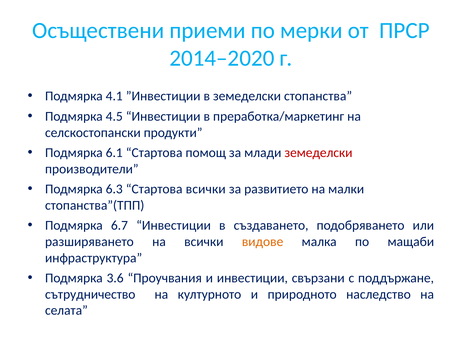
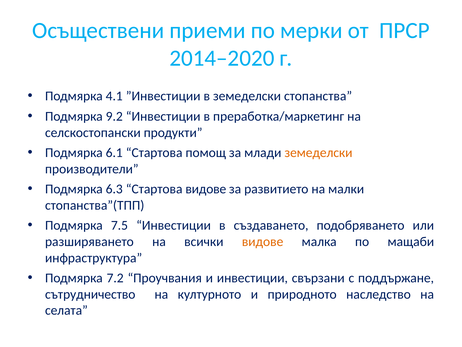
4.5: 4.5 -> 9.2
земеделски at (318, 153) colour: red -> orange
Стартова всички: всички -> видове
6.7: 6.7 -> 7.5
3.6: 3.6 -> 7.2
